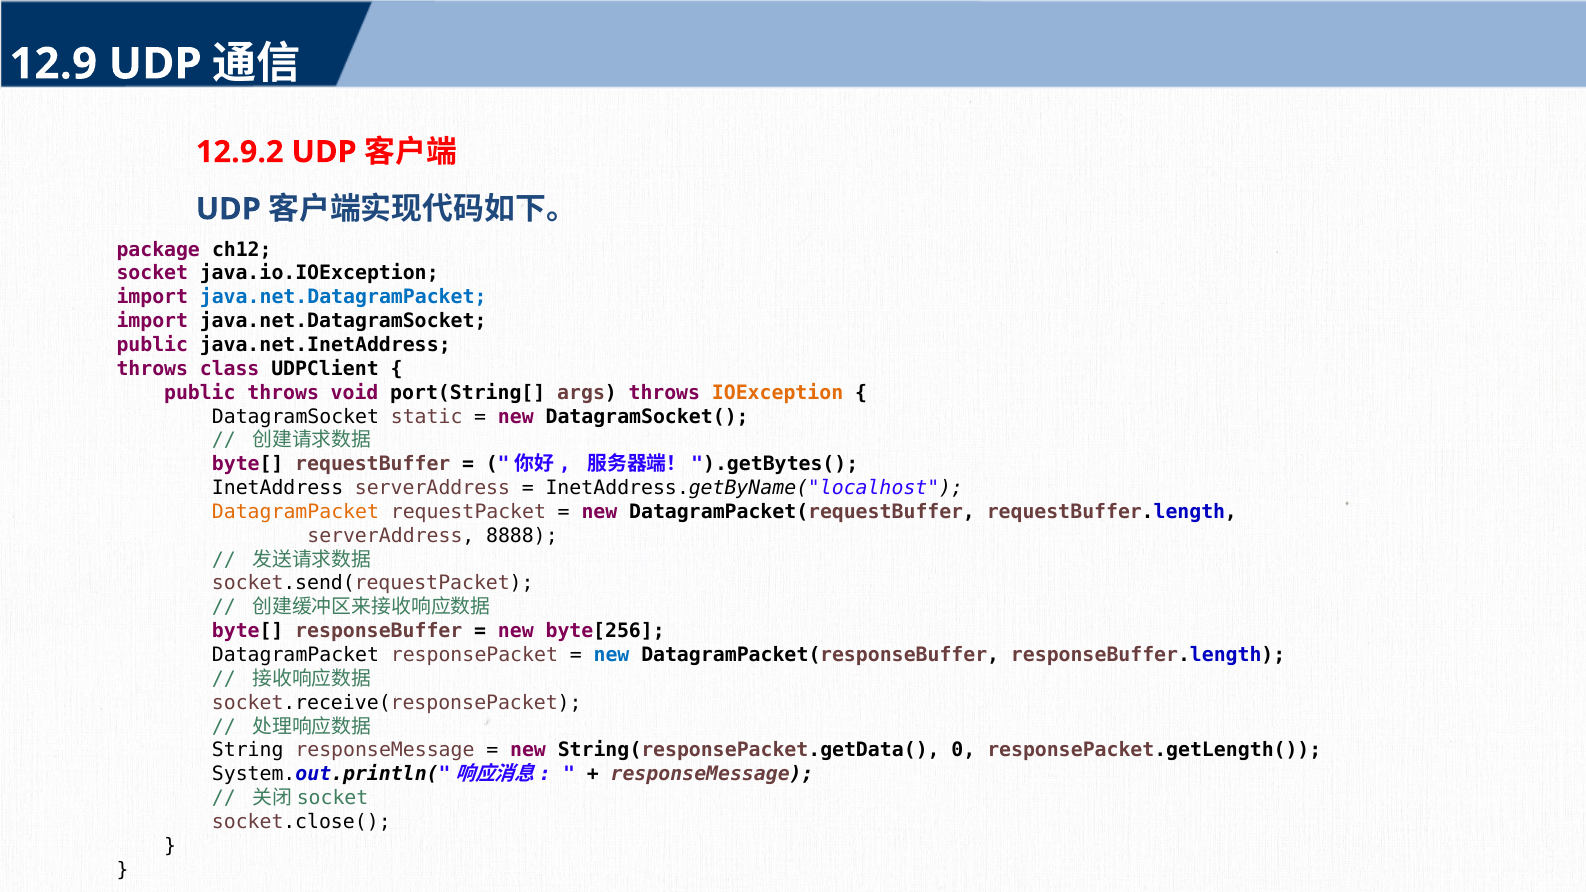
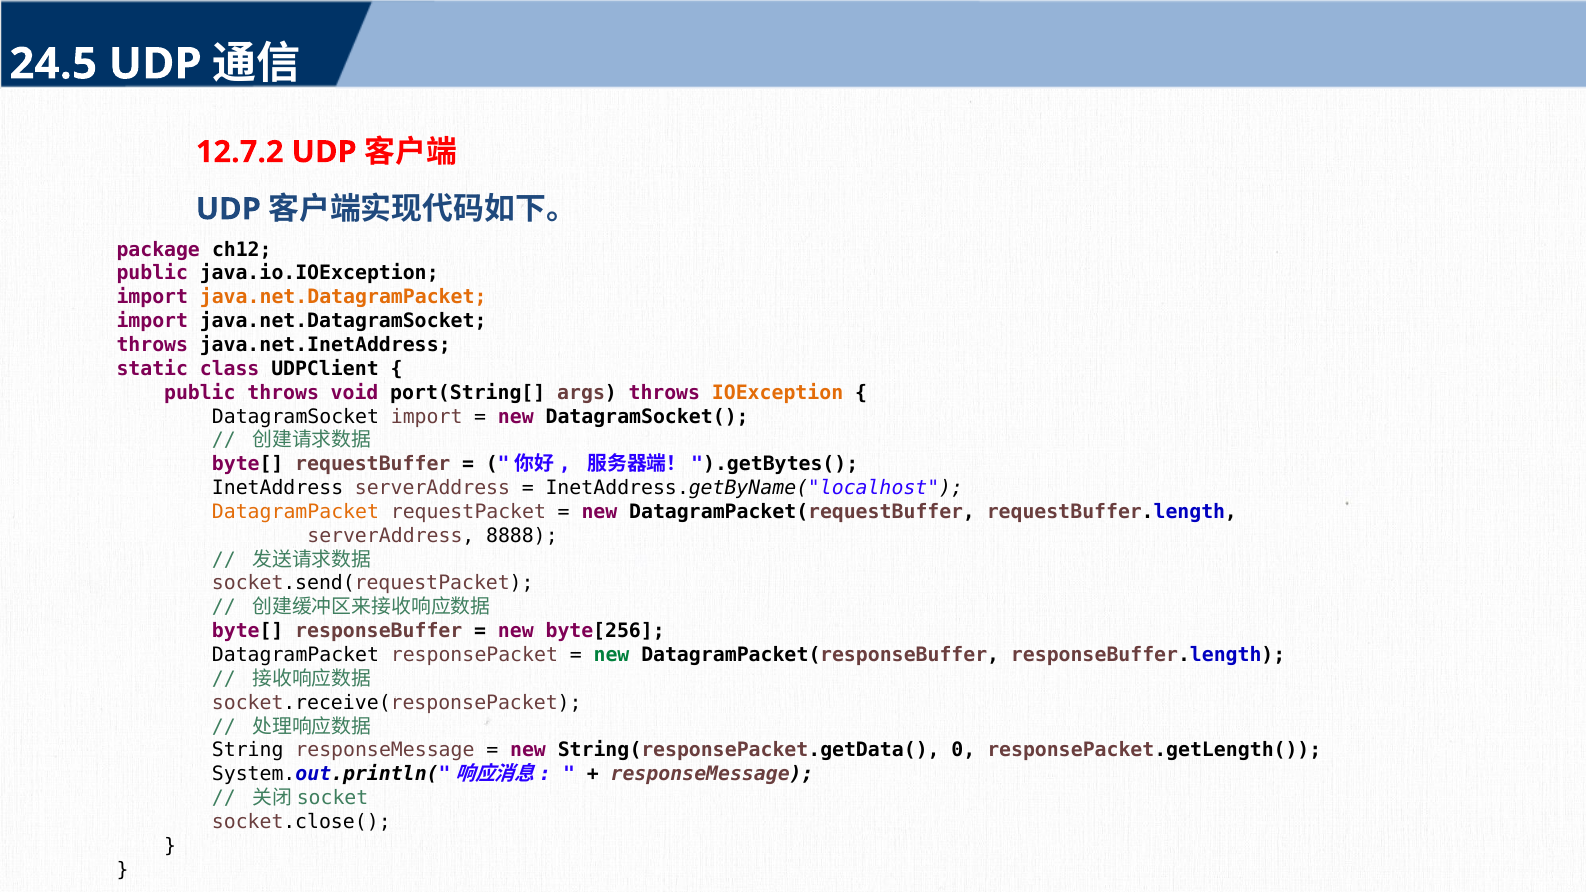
12.9: 12.9 -> 24.5
12.9.2: 12.9.2 -> 12.7.2
socket at (152, 273): socket -> public
java.net.DatagramPacket colour: blue -> orange
public at (152, 345): public -> throws
throws at (152, 369): throws -> static
DatagramSocket static: static -> import
new at (612, 655) colour: blue -> green
